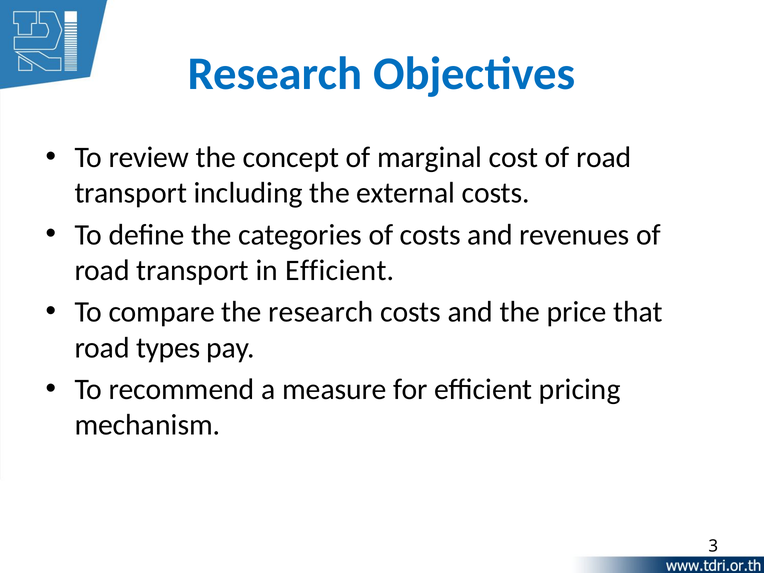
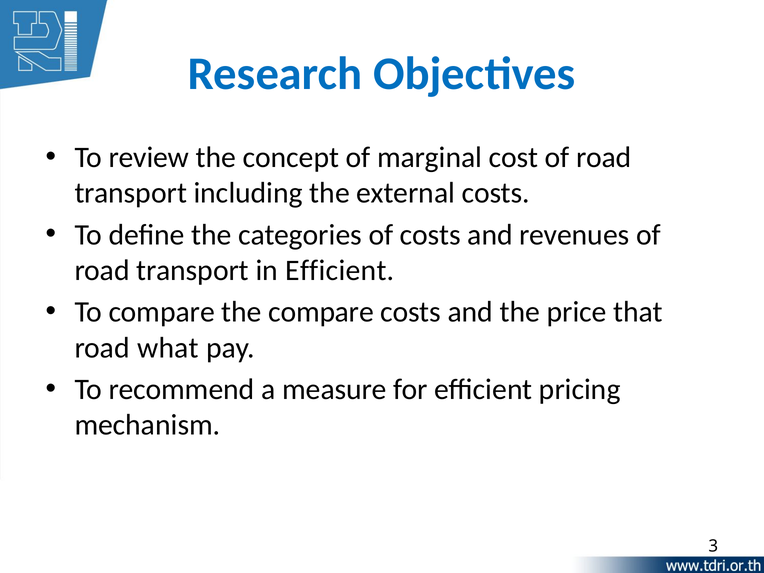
the research: research -> compare
types: types -> what
